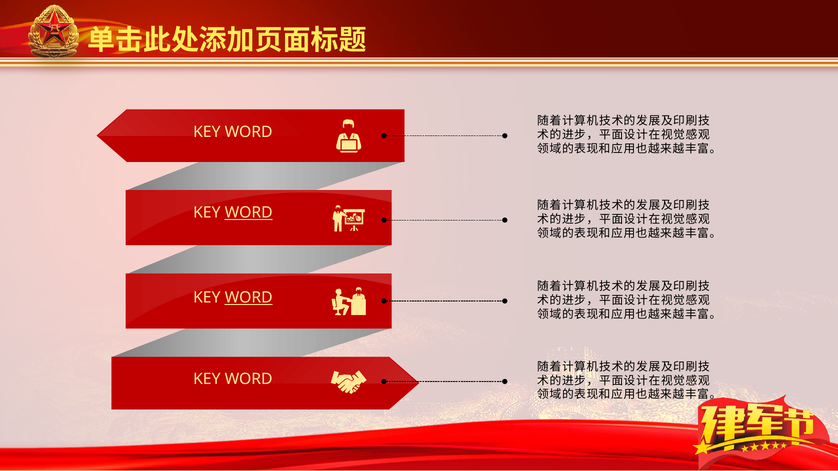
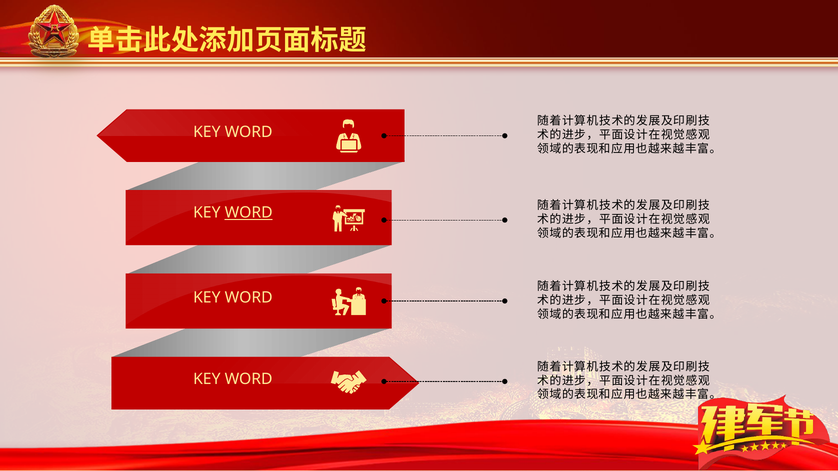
WORD at (249, 298) underline: present -> none
